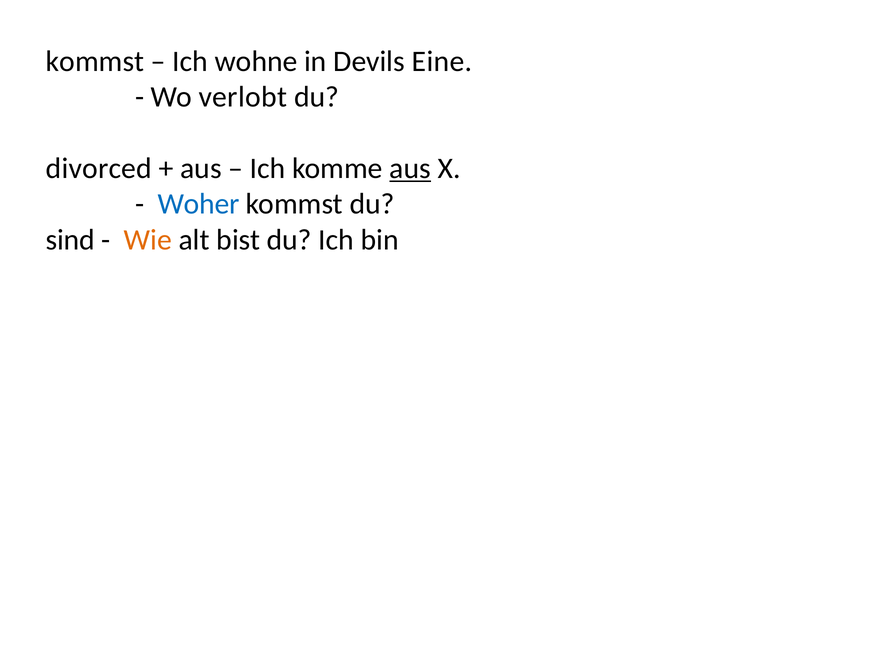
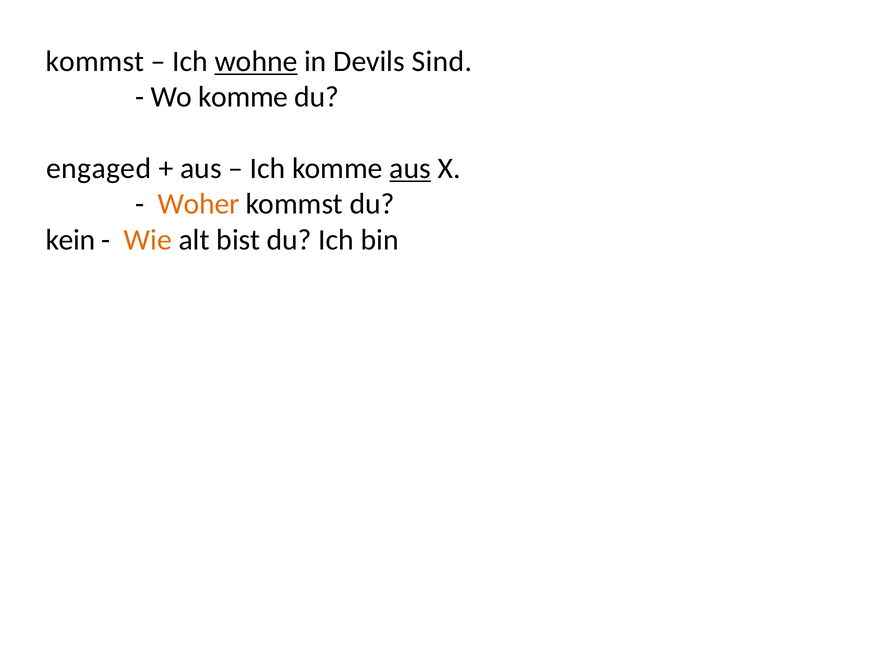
wohne underline: none -> present
Eine: Eine -> Sind
Wo verlobt: verlobt -> komme
divorced: divorced -> engaged
Woher colour: blue -> orange
sind: sind -> kein
